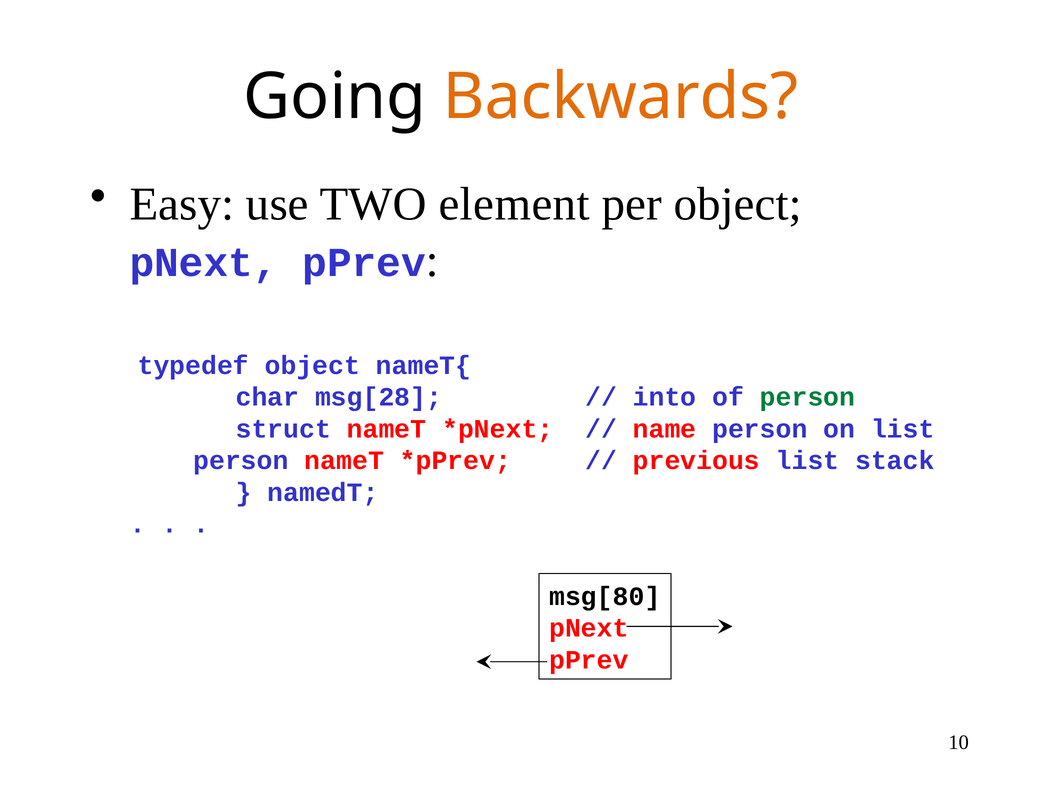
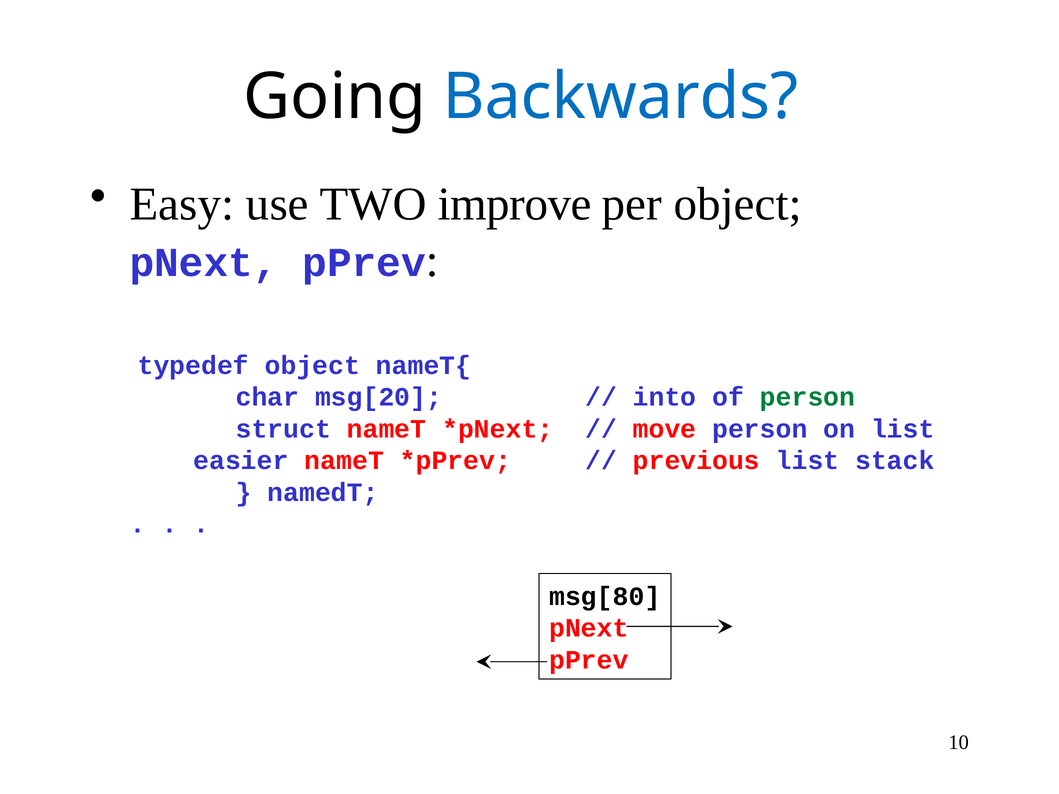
Backwards colour: orange -> blue
element: element -> improve
msg[28: msg[28 -> msg[20
name: name -> move
person at (241, 461): person -> easier
